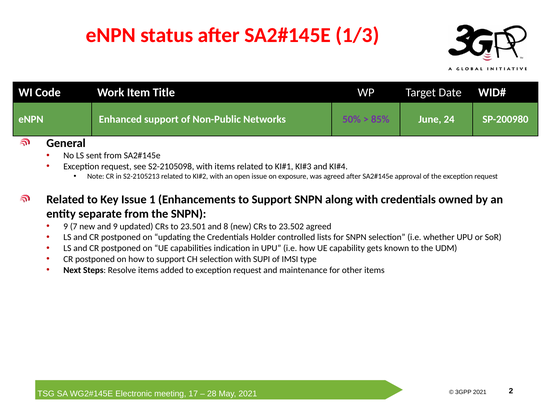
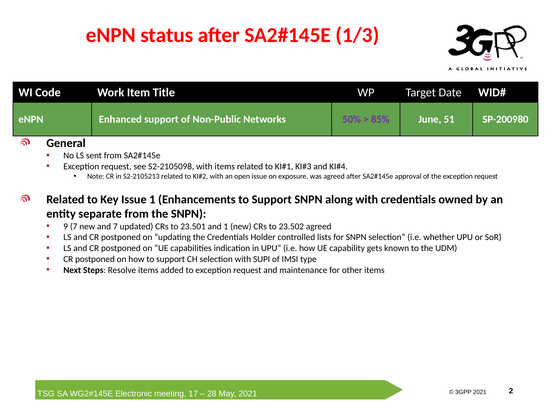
24: 24 -> 51
and 9: 9 -> 7
and 8: 8 -> 1
